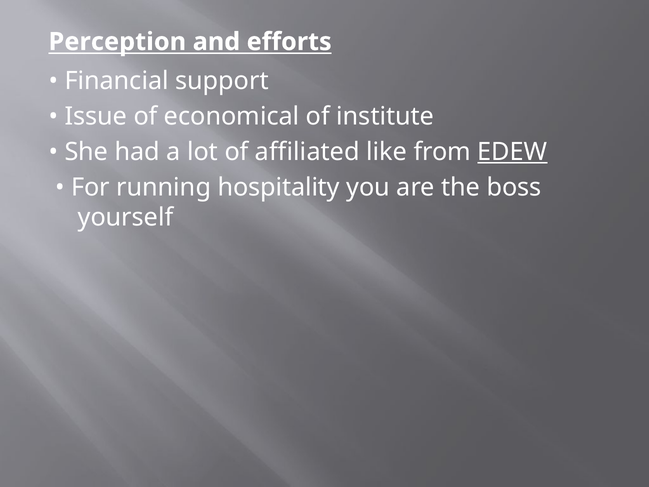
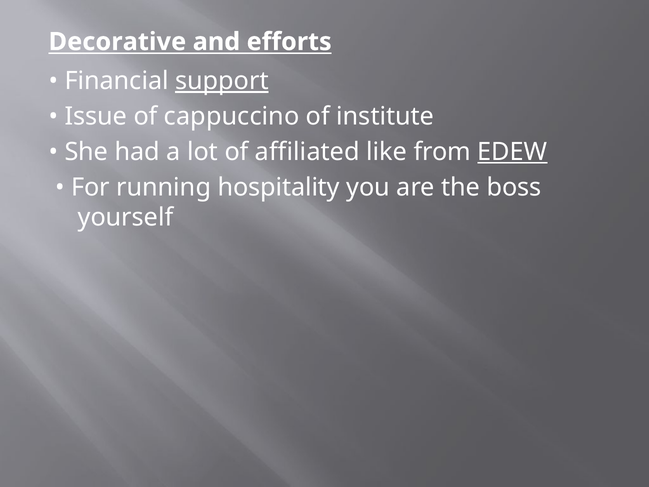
Perception: Perception -> Decorative
support underline: none -> present
economical: economical -> cappuccino
